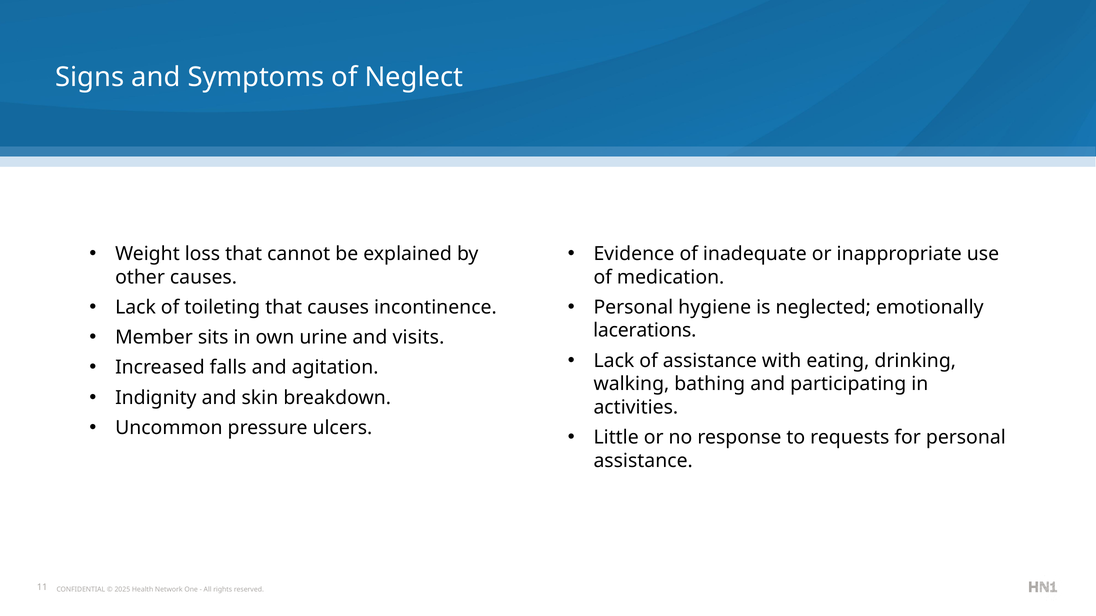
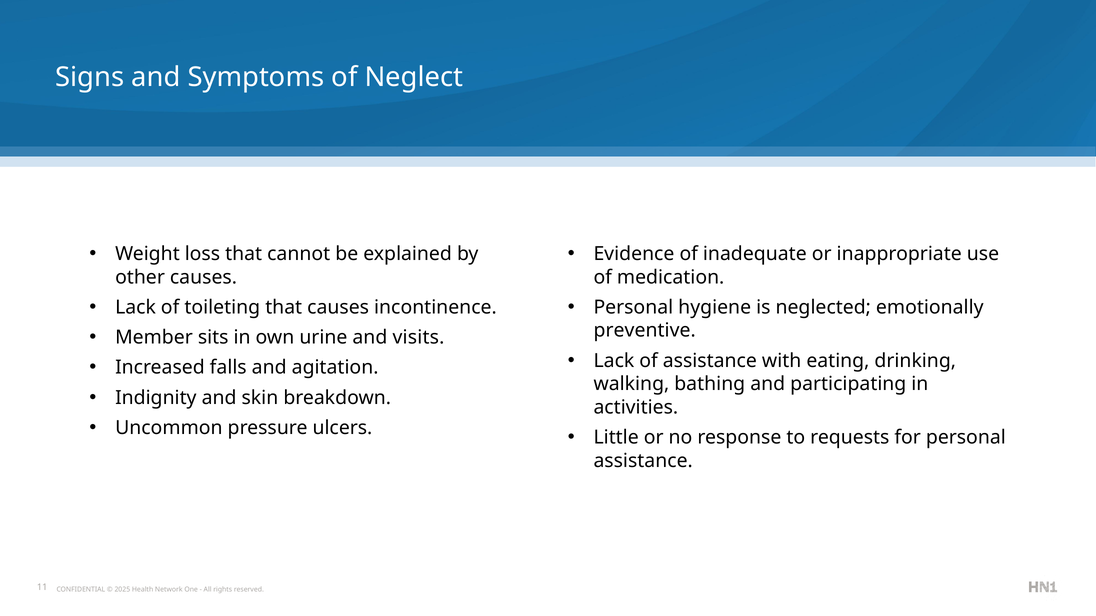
lacerations: lacerations -> preventive
